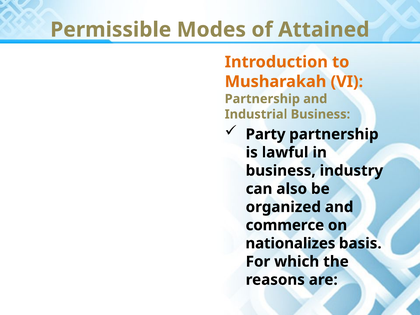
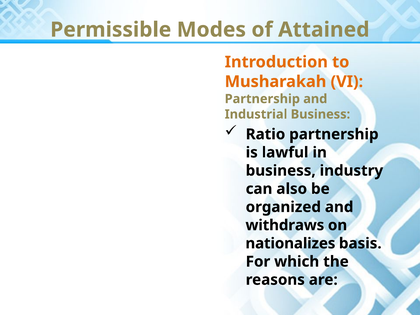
Party: Party -> Ratio
commerce: commerce -> withdraws
